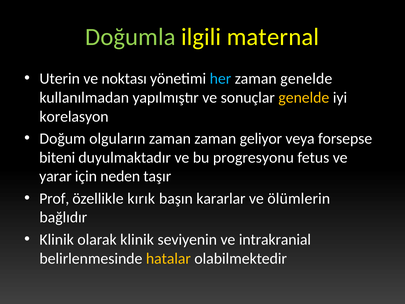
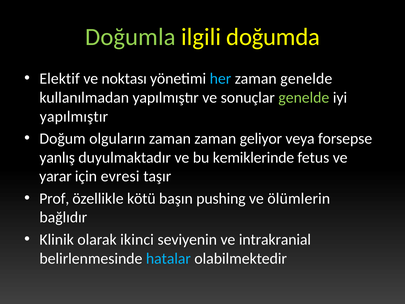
maternal: maternal -> doğumda
Uterin: Uterin -> Elektif
genelde at (304, 98) colour: yellow -> light green
korelasyon at (74, 116): korelasyon -> yapılmıştır
biteni: biteni -> yanlış
progresyonu: progresyonu -> kemiklerinde
neden: neden -> evresi
kırık: kırık -> kötü
kararlar: kararlar -> pushing
olarak klinik: klinik -> ikinci
hatalar colour: yellow -> light blue
